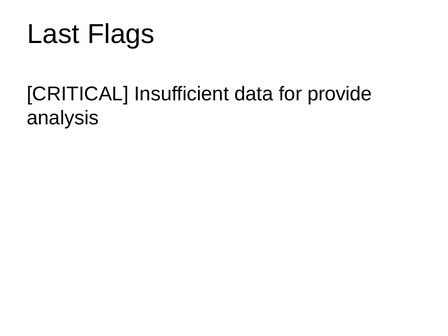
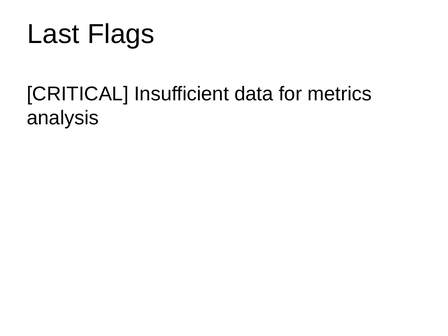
provide: provide -> metrics
